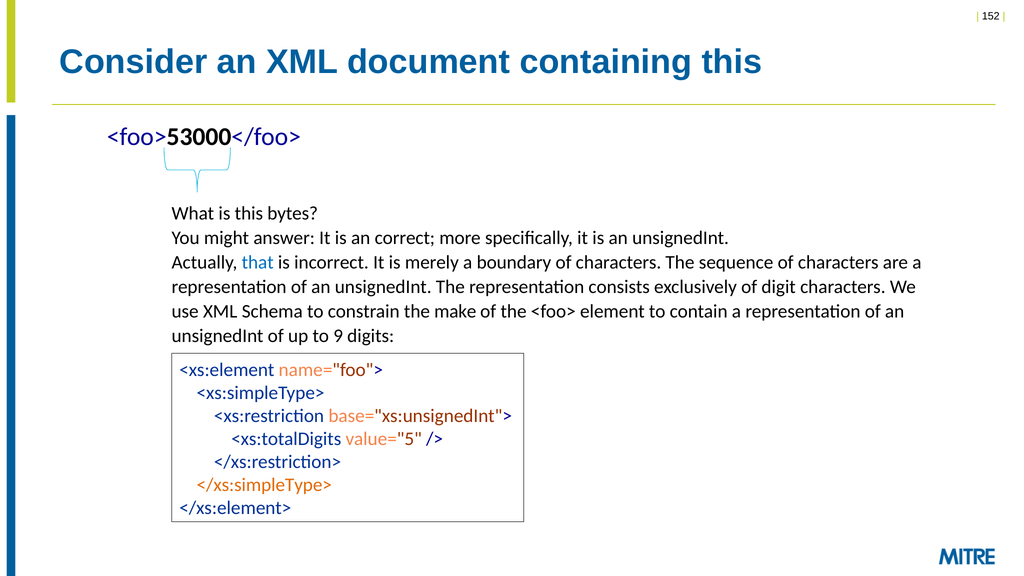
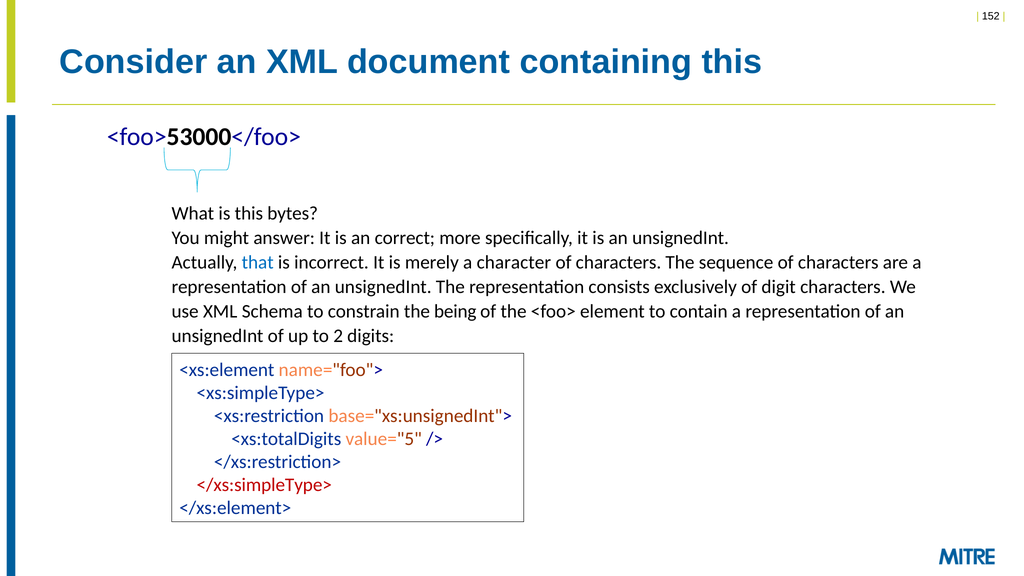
boundary: boundary -> character
make: make -> being
9: 9 -> 2
</xs:simpleType> colour: orange -> red
